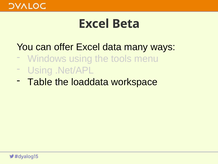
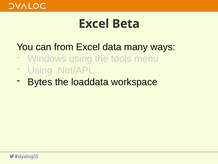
offer: offer -> from
Table: Table -> Bytes
